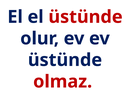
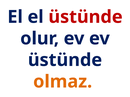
olmaz colour: red -> orange
